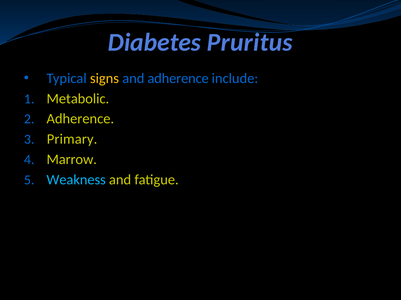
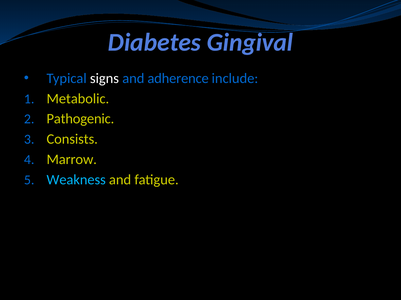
Pruritus: Pruritus -> Gingival
signs colour: yellow -> white
Adherence at (80, 119): Adherence -> Pathogenic
Primary: Primary -> Consists
